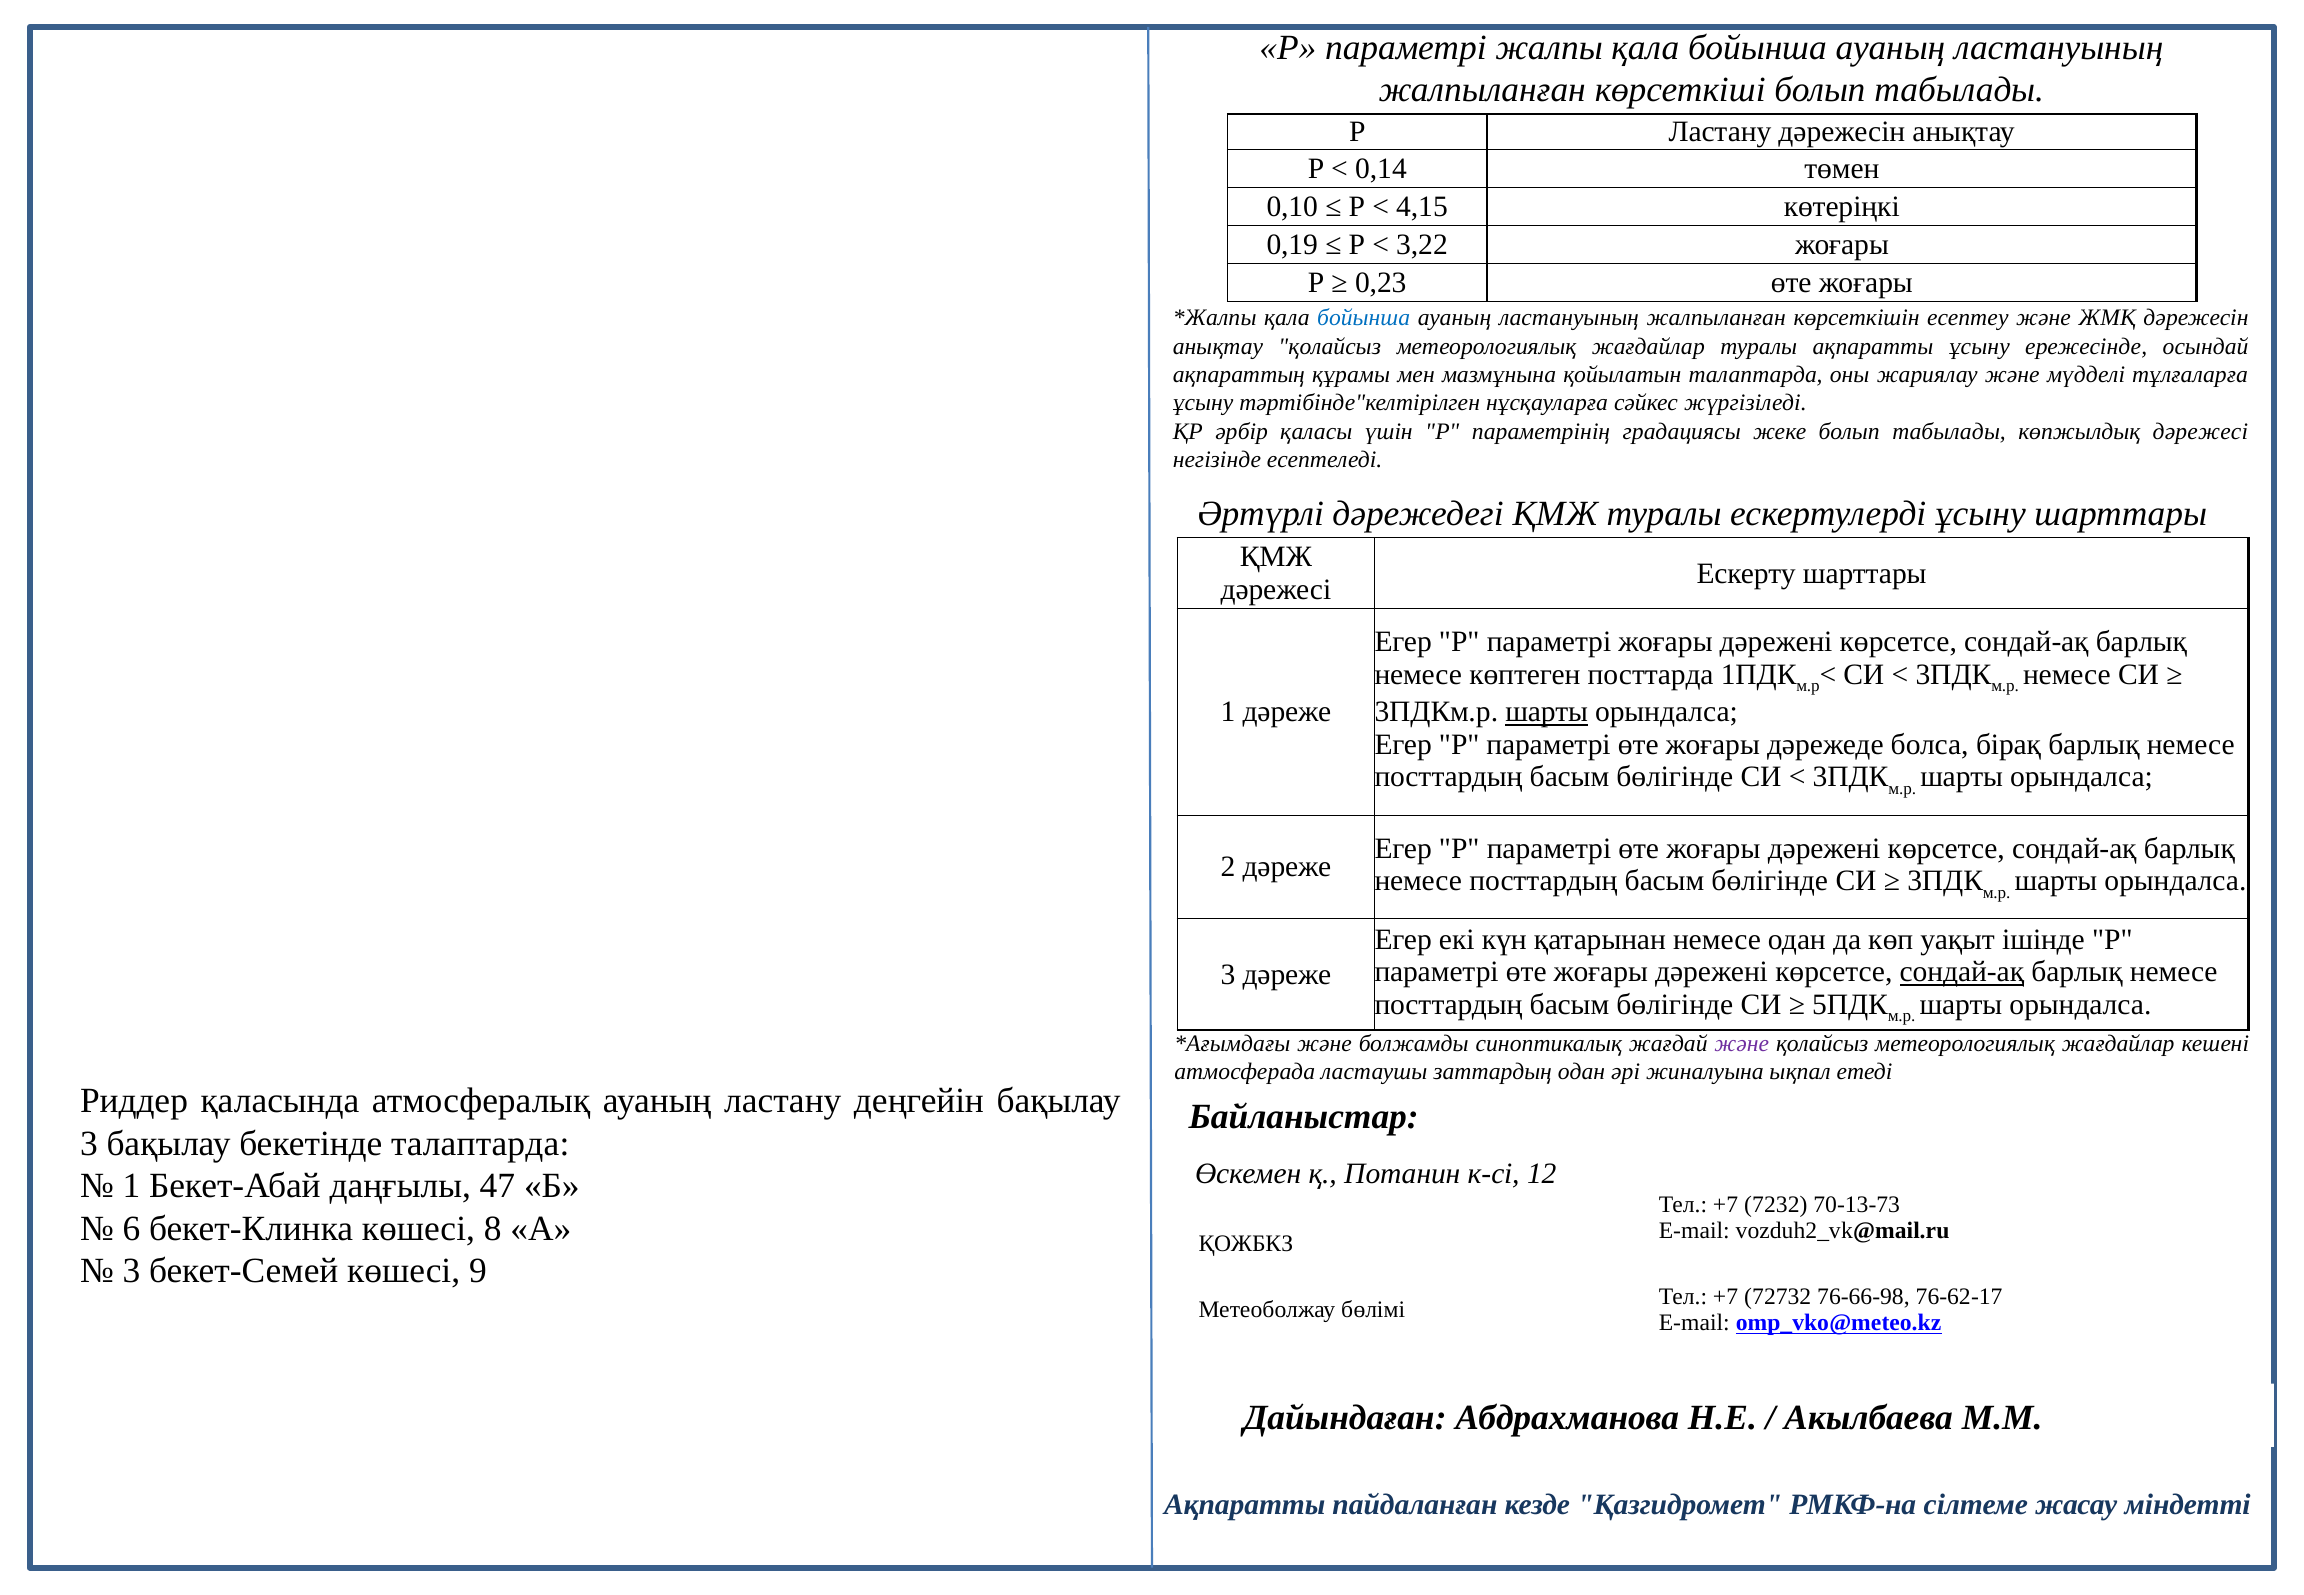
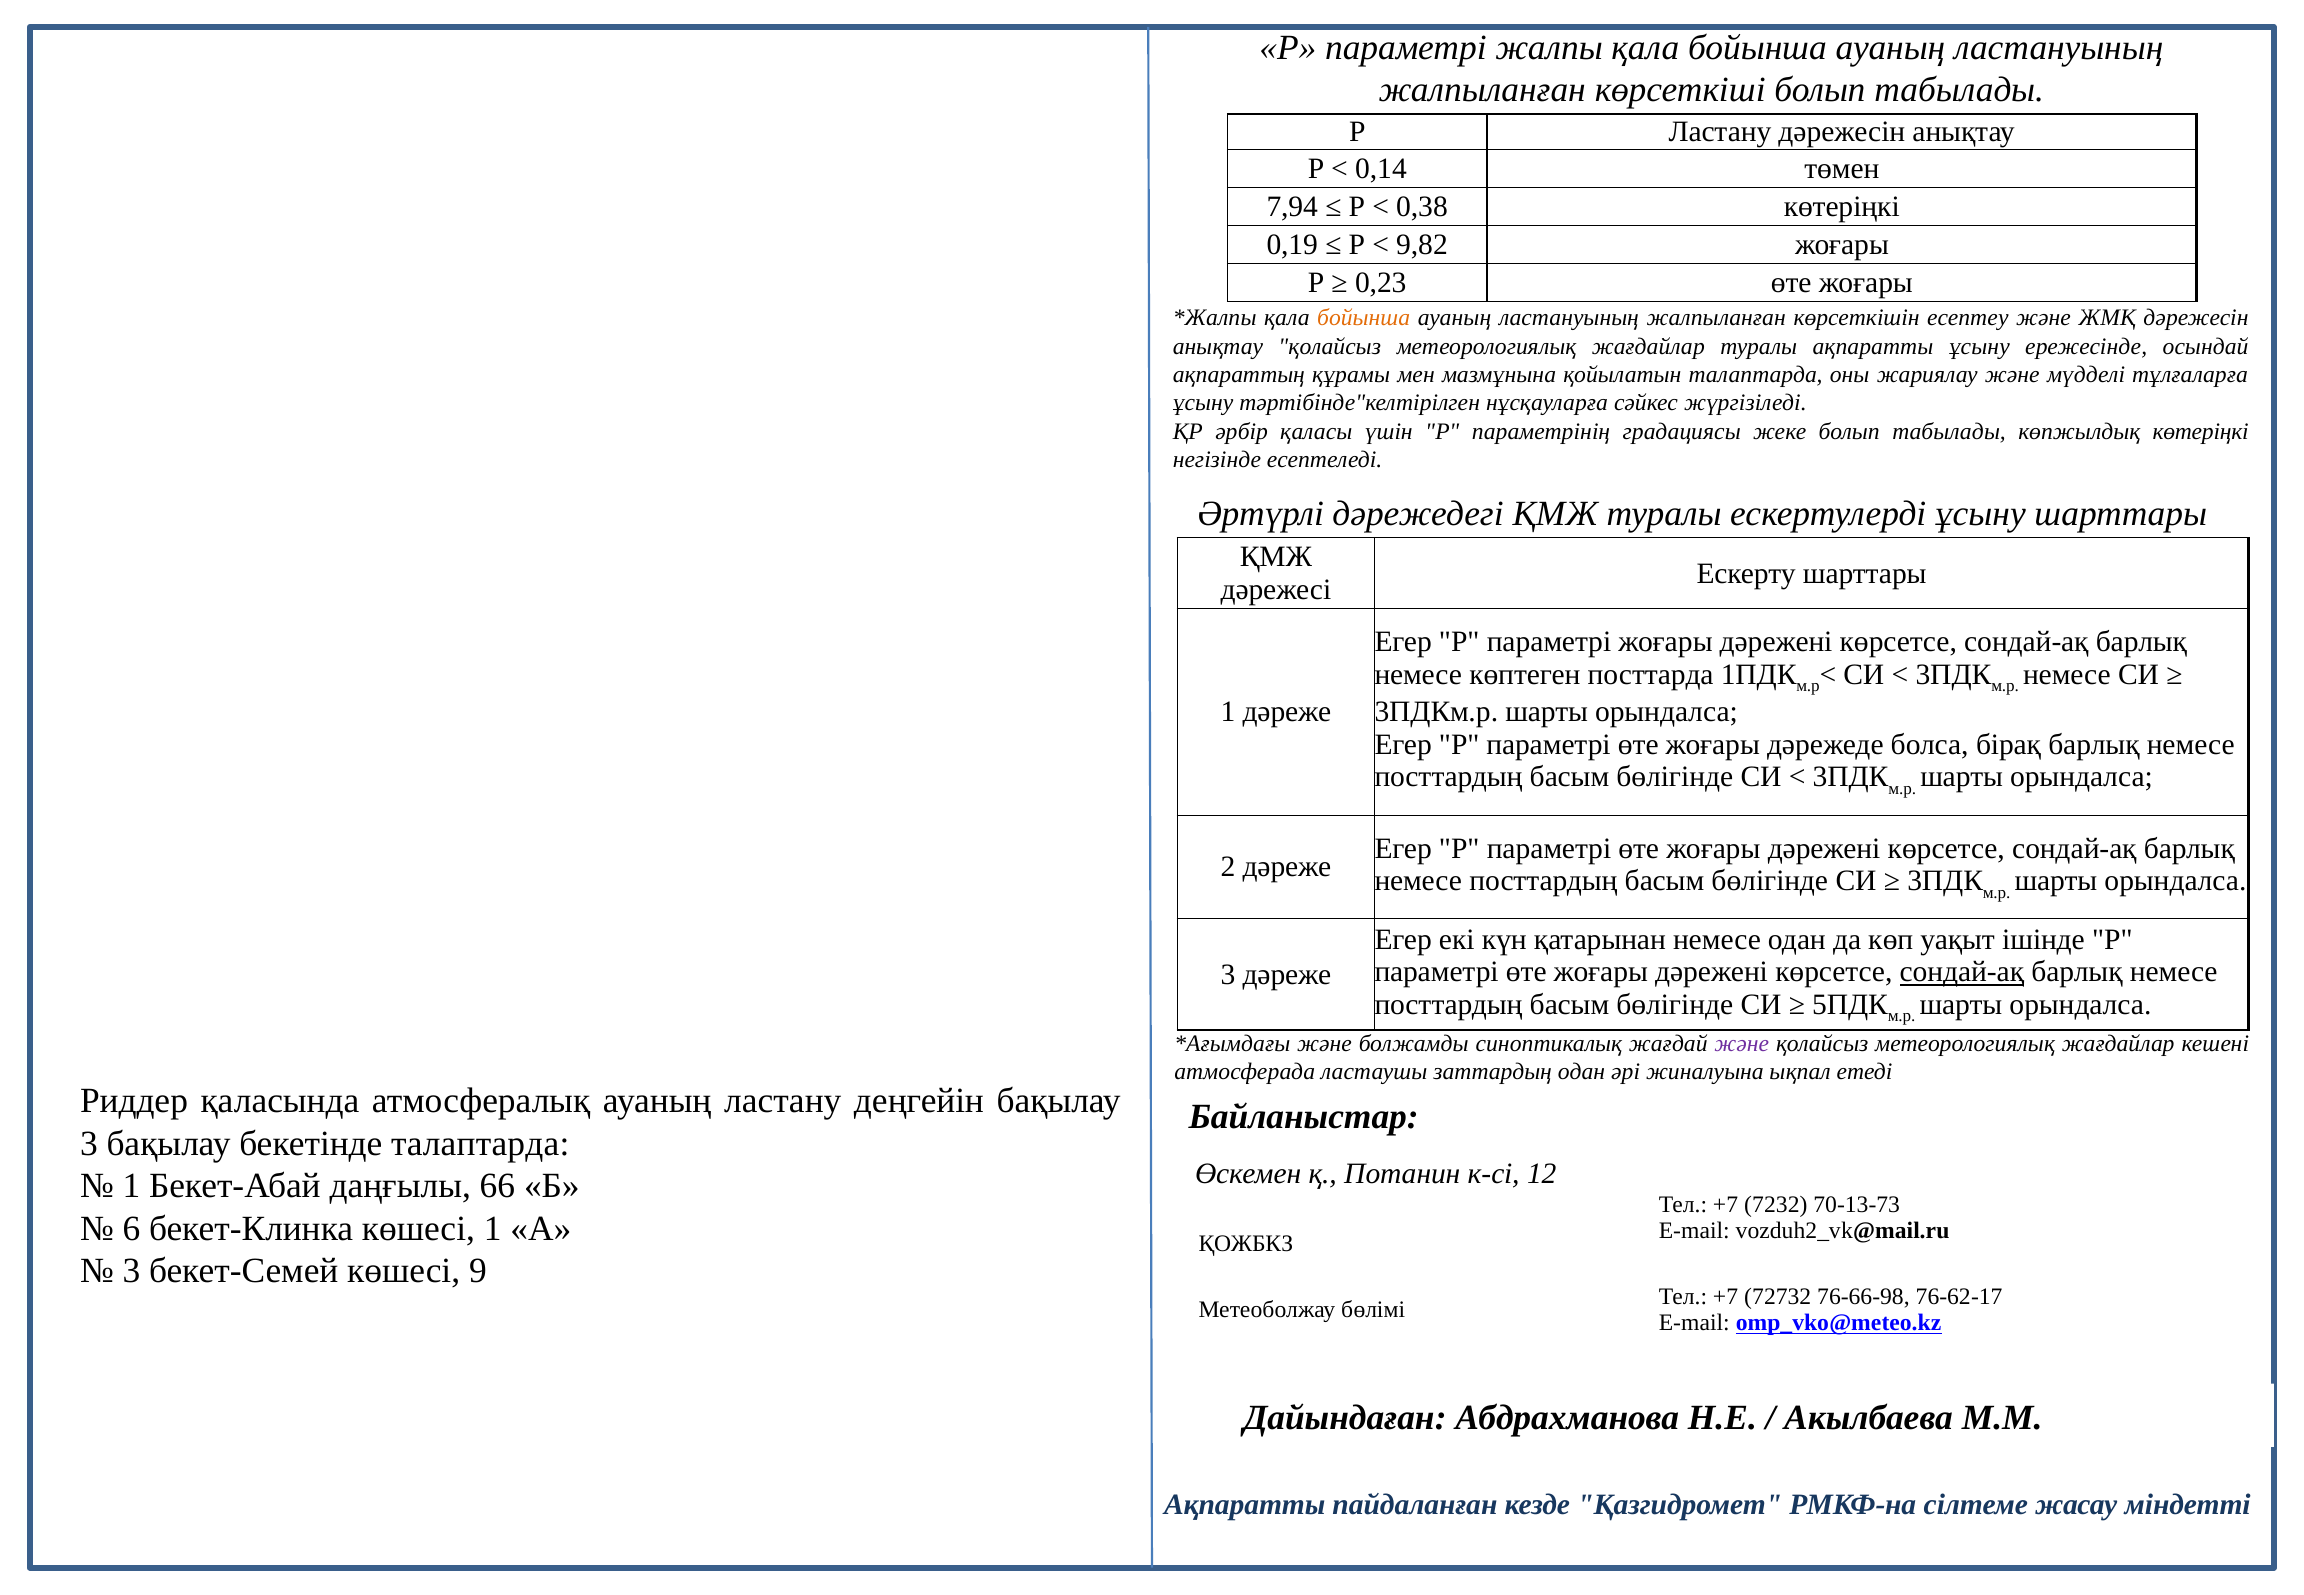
0,10: 0,10 -> 7,94
4,15: 4,15 -> 0,38
3,22: 3,22 -> 9,82
бойынша at (1364, 318) colour: blue -> orange
көпжылдық дәрежесі: дәрежесі -> көтеріңкі
шарты at (1547, 712) underline: present -> none
47: 47 -> 66
көшесі 8: 8 -> 1
